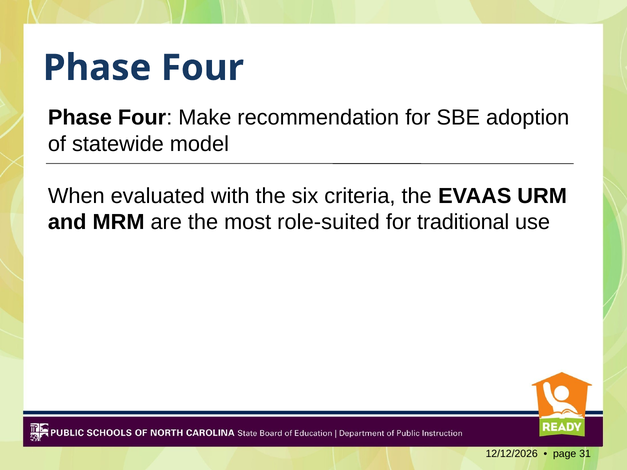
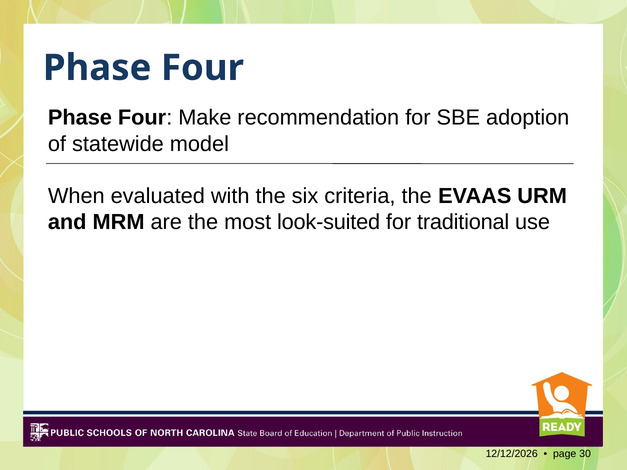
role-suited: role-suited -> look-suited
31: 31 -> 30
